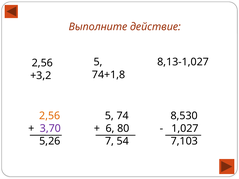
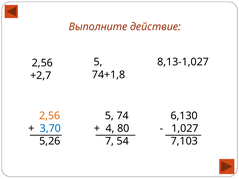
+3,2: +3,2 -> +2,7
8,530: 8,530 -> 6,130
3,70 colour: purple -> blue
6: 6 -> 4
